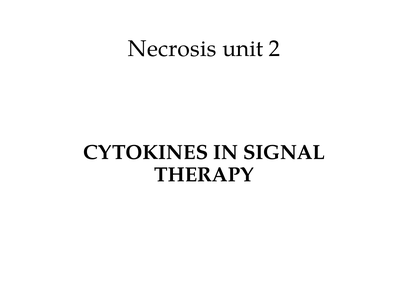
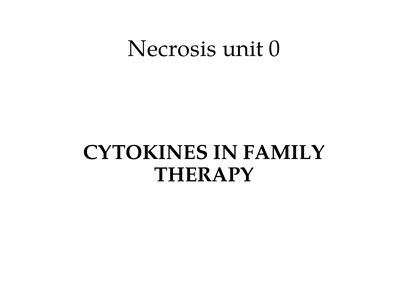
2: 2 -> 0
SIGNAL: SIGNAL -> FAMILY
